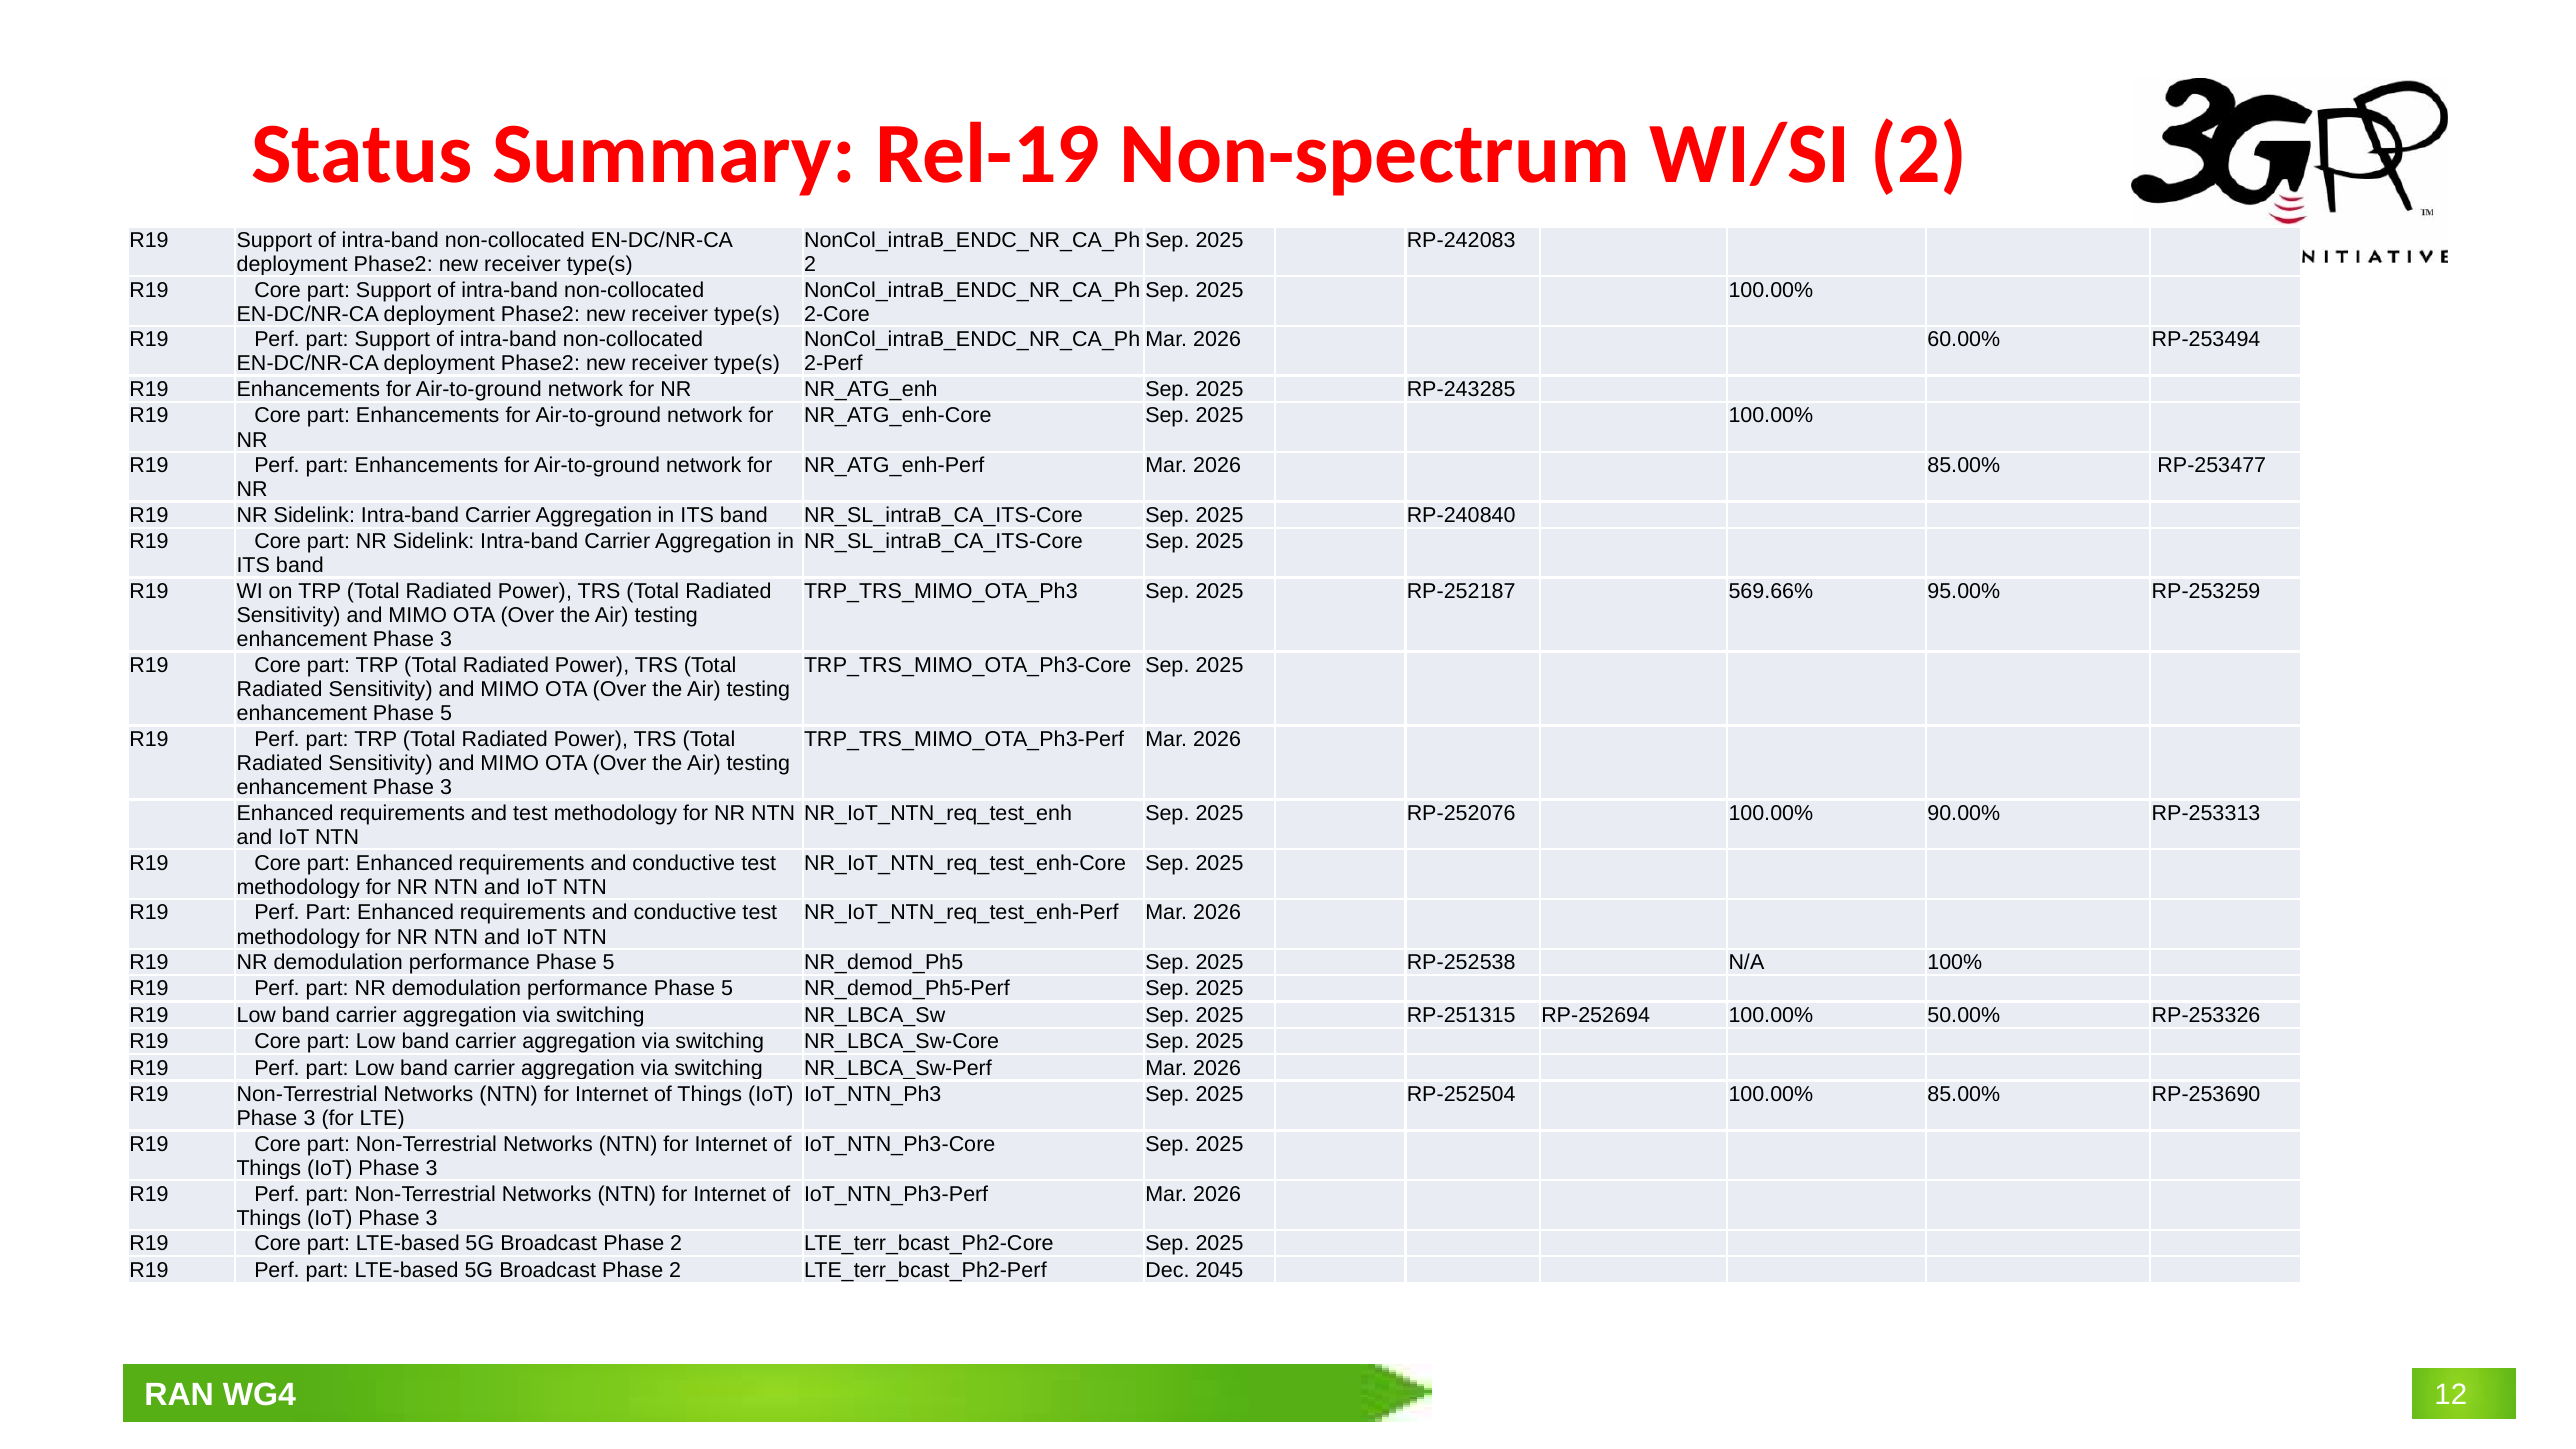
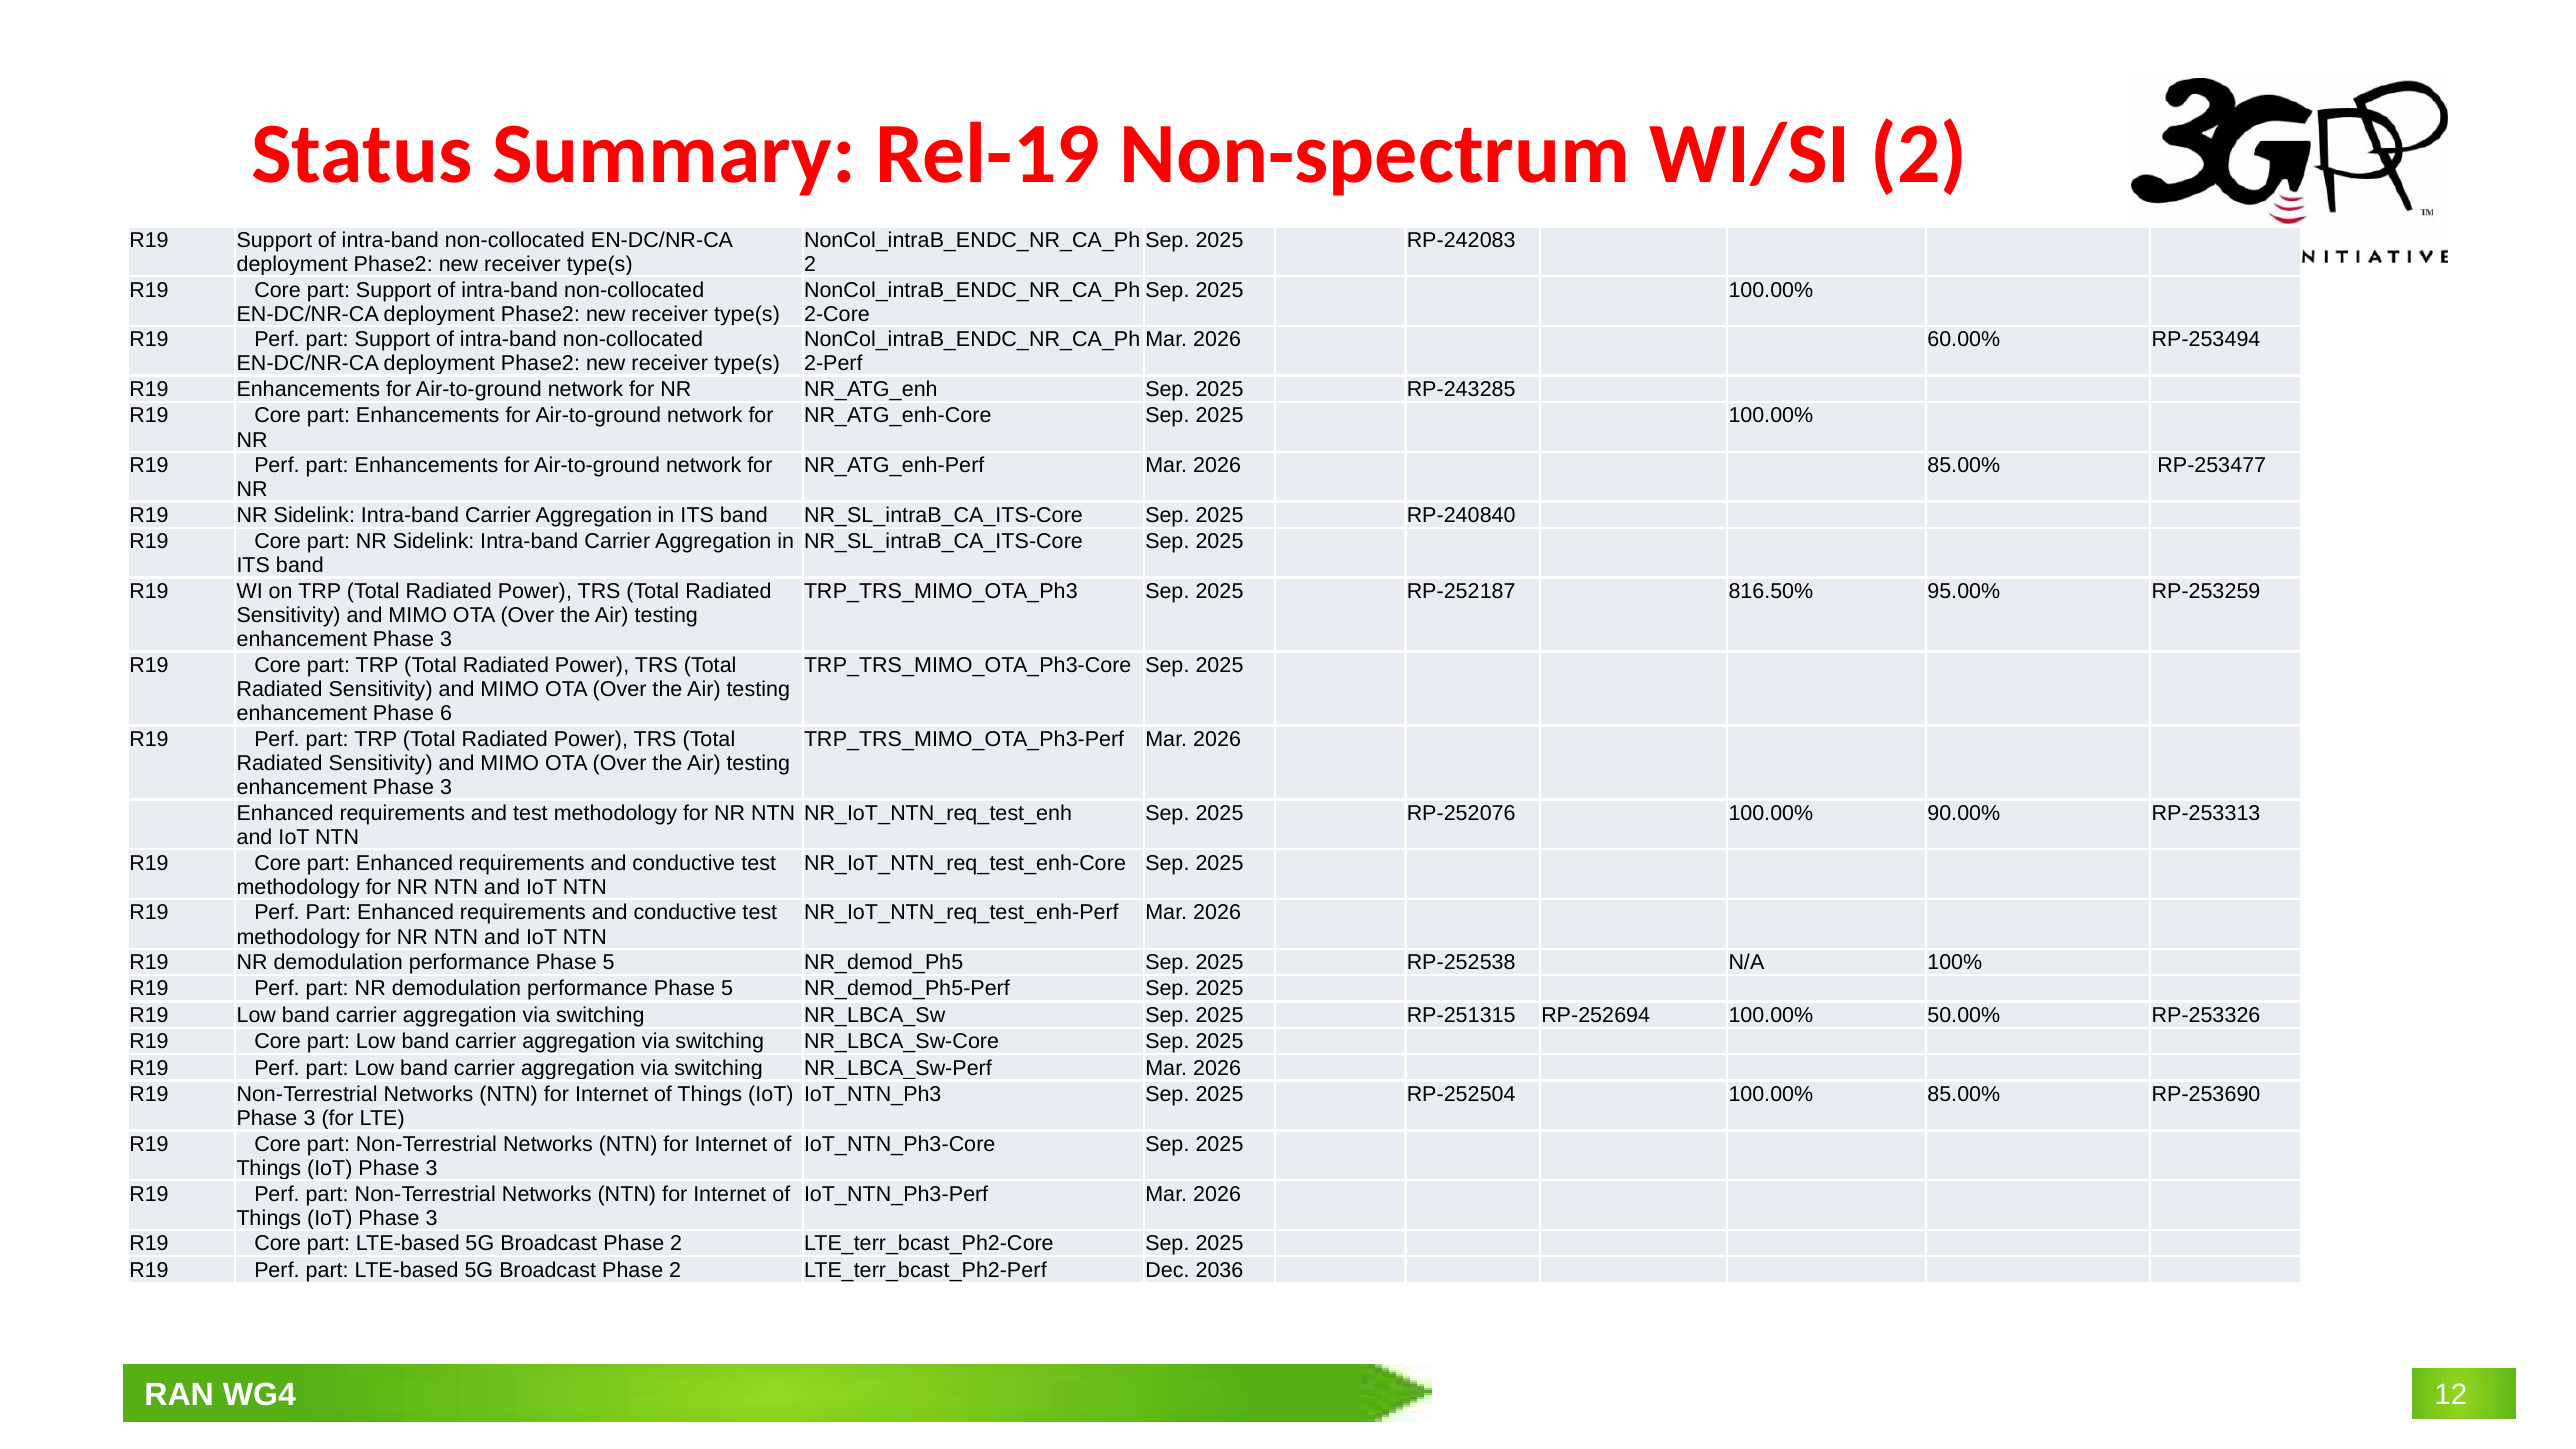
569.66%: 569.66% -> 816.50%
enhancement Phase 5: 5 -> 6
2045: 2045 -> 2036
